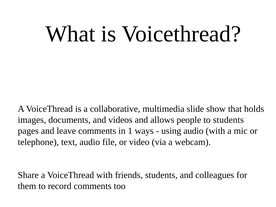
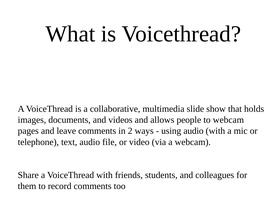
to students: students -> webcam
1: 1 -> 2
